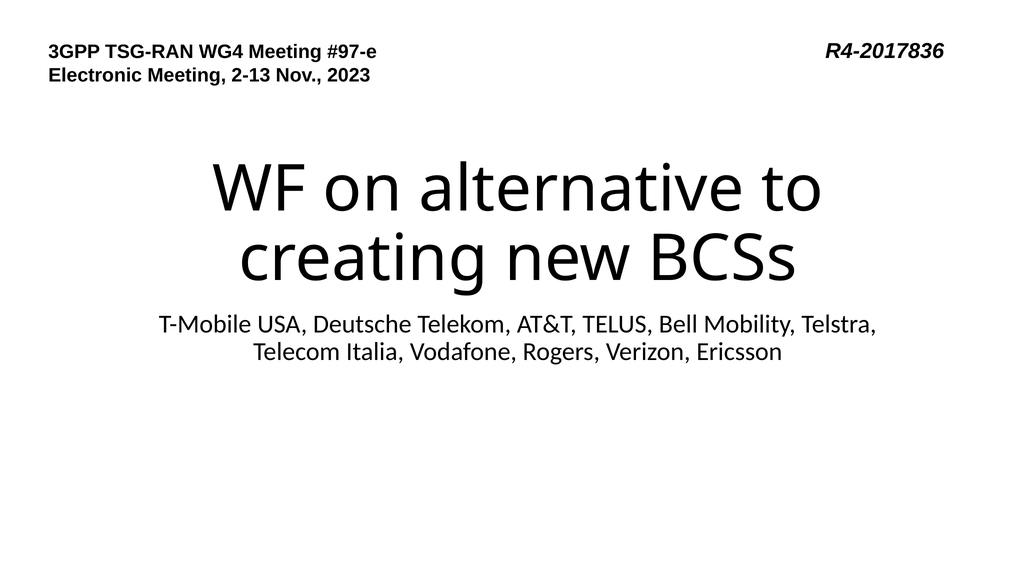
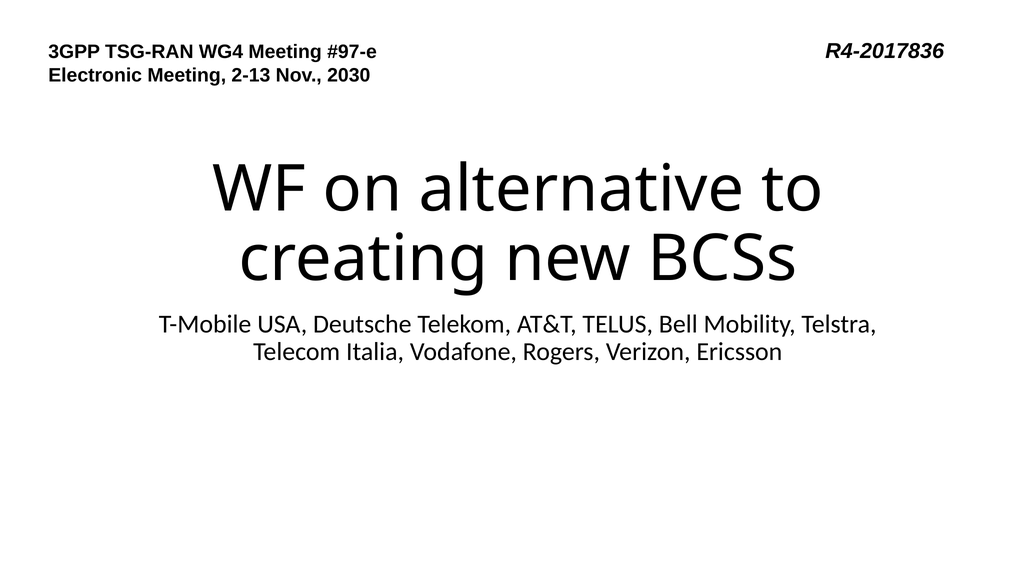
2023: 2023 -> 2030
